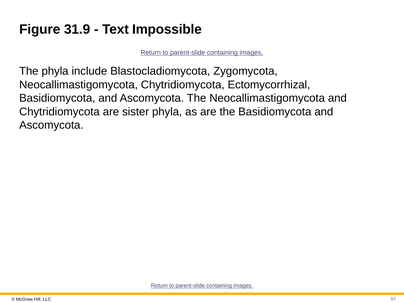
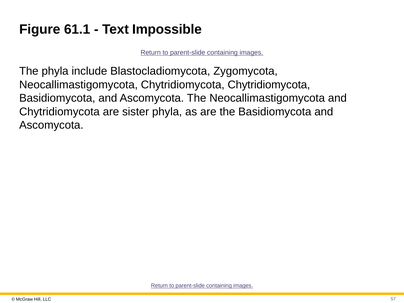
31.9: 31.9 -> 61.1
Chytridiomycota Ectomycorrhizal: Ectomycorrhizal -> Chytridiomycota
